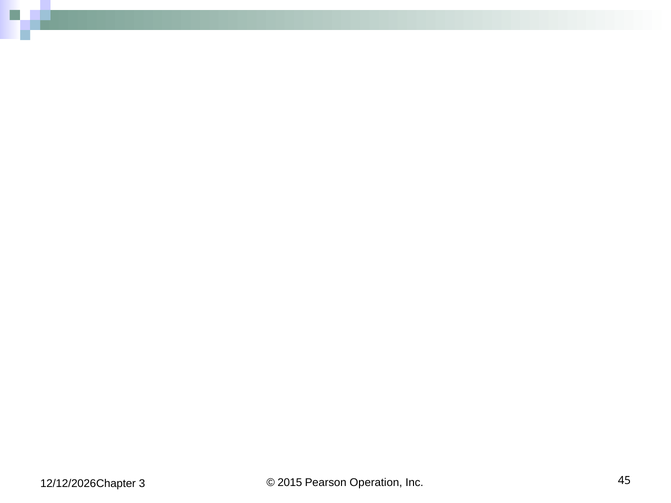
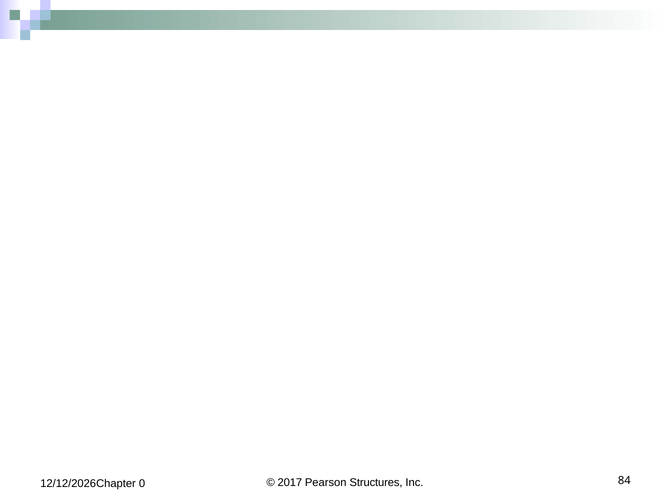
2015: 2015 -> 2017
Operation: Operation -> Structures
45: 45 -> 84
3: 3 -> 0
